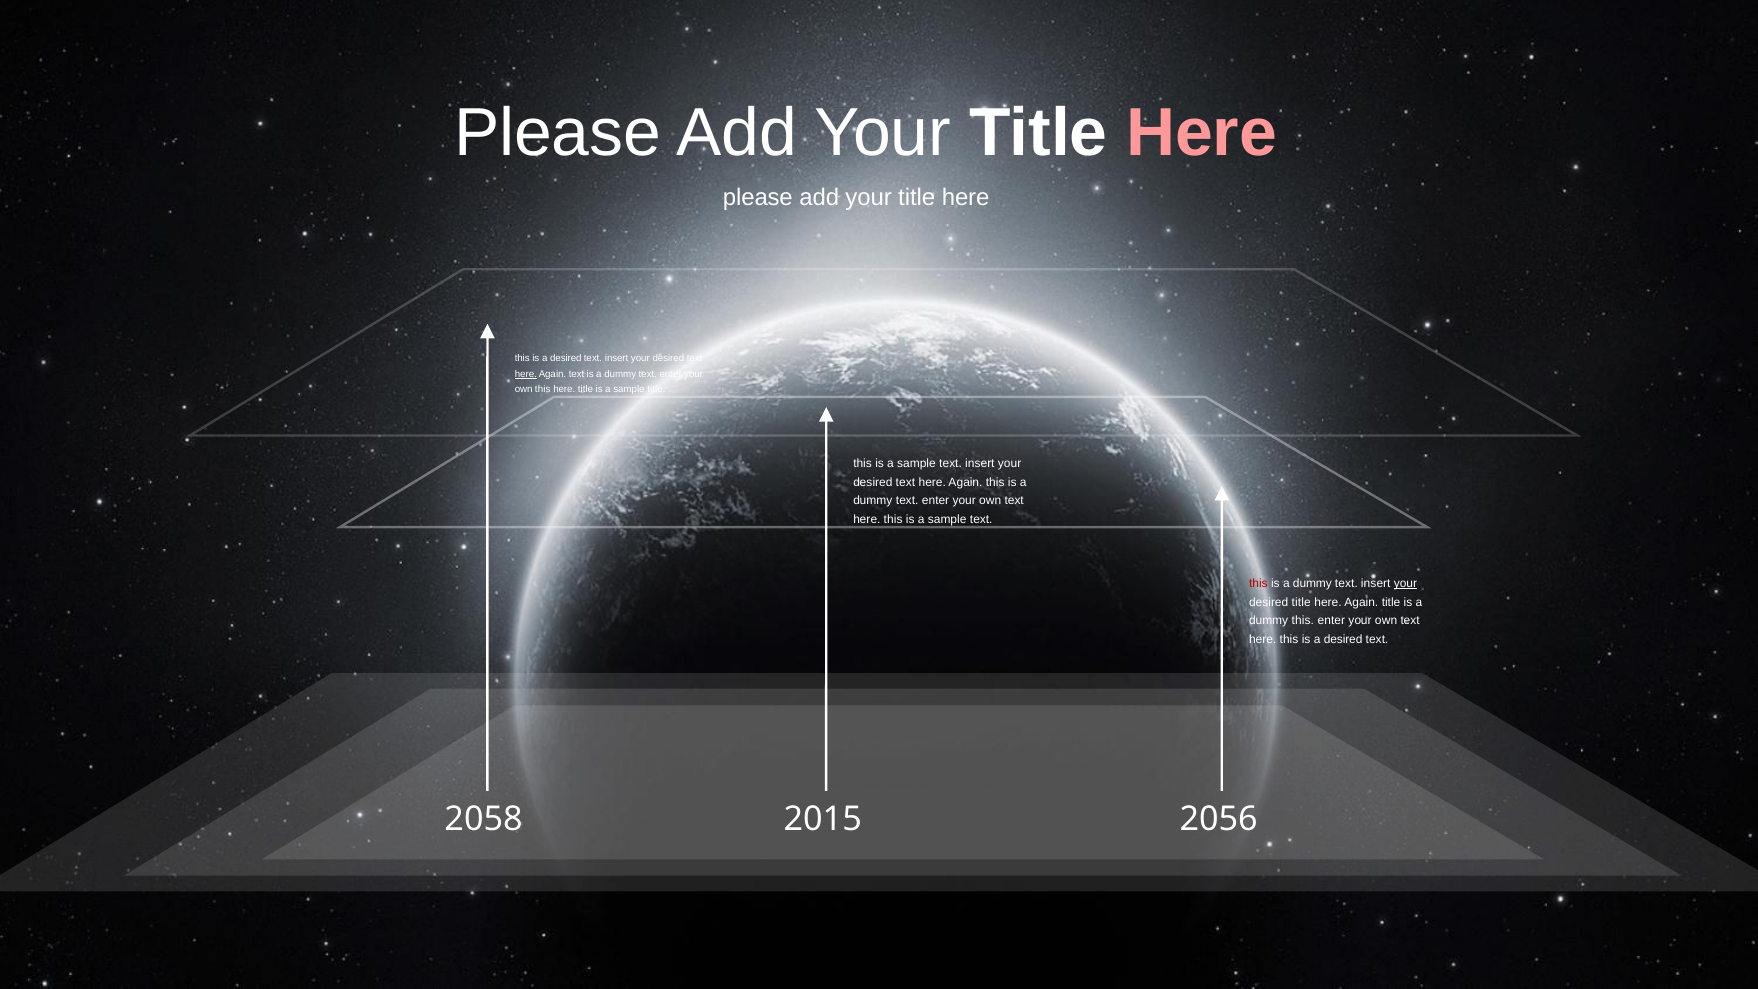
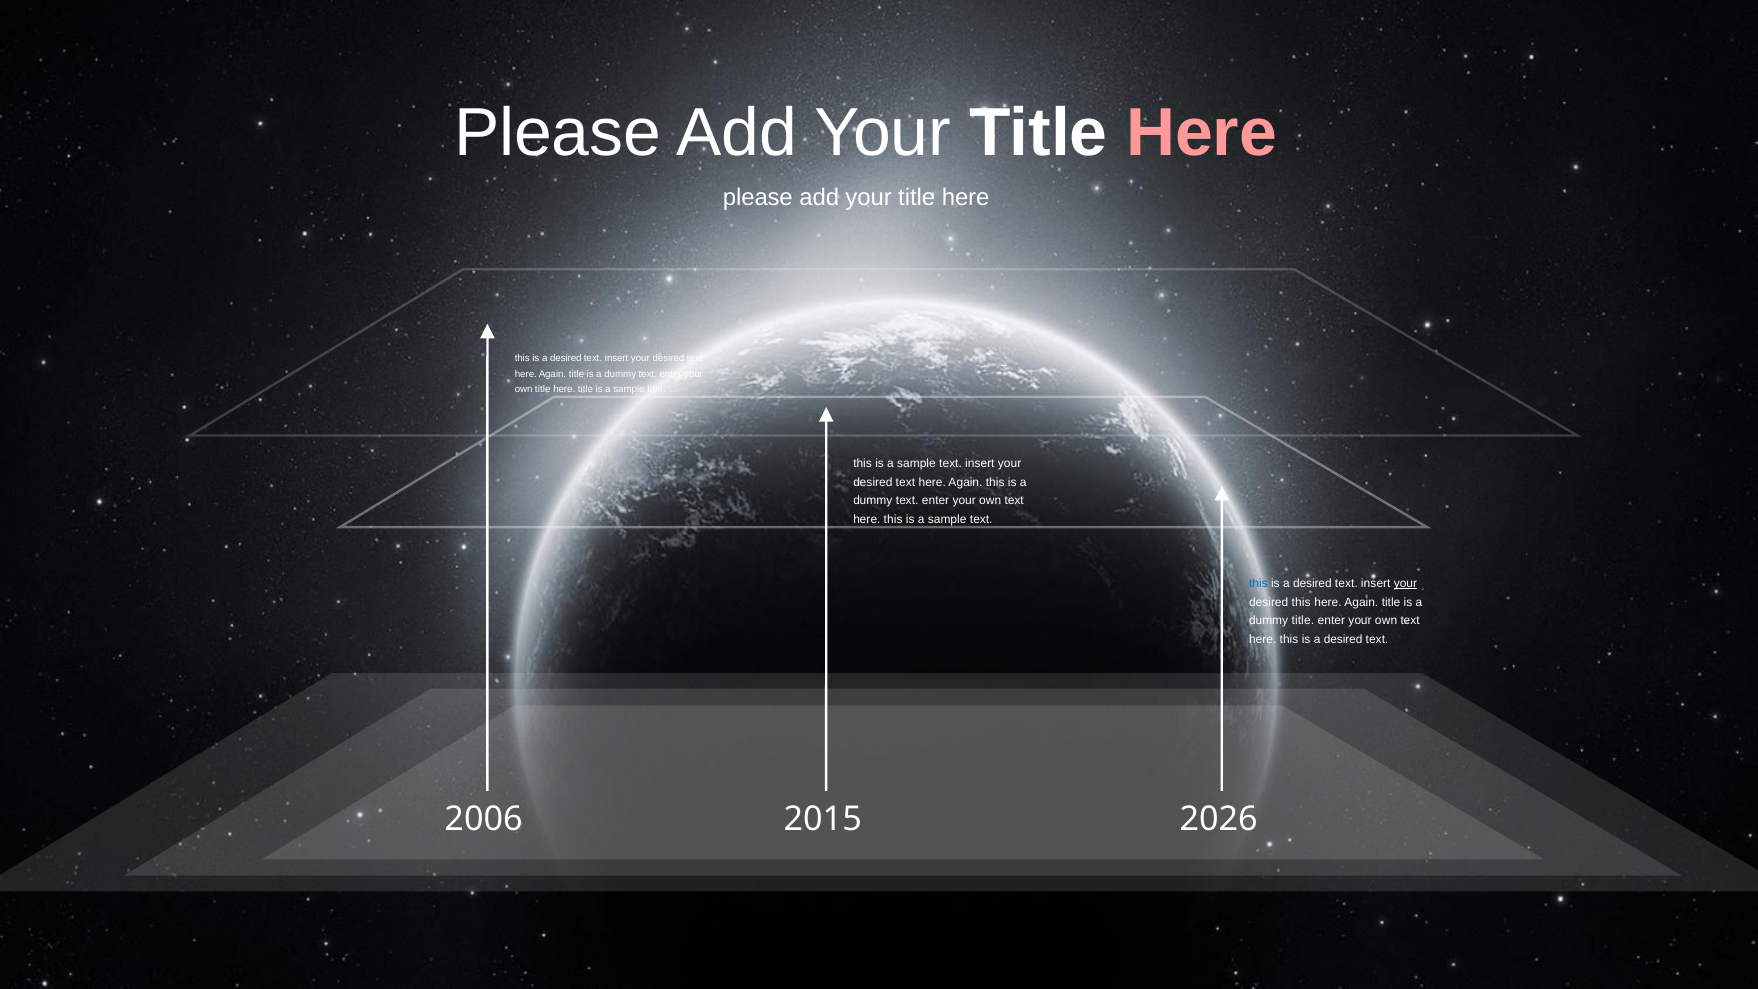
here at (526, 374) underline: present -> none
text at (577, 374): text -> title
own this: this -> title
this at (1258, 583) colour: red -> blue
dummy at (1312, 583): dummy -> desired
desired title: title -> this
dummy this: this -> title
2058: 2058 -> 2006
2056: 2056 -> 2026
